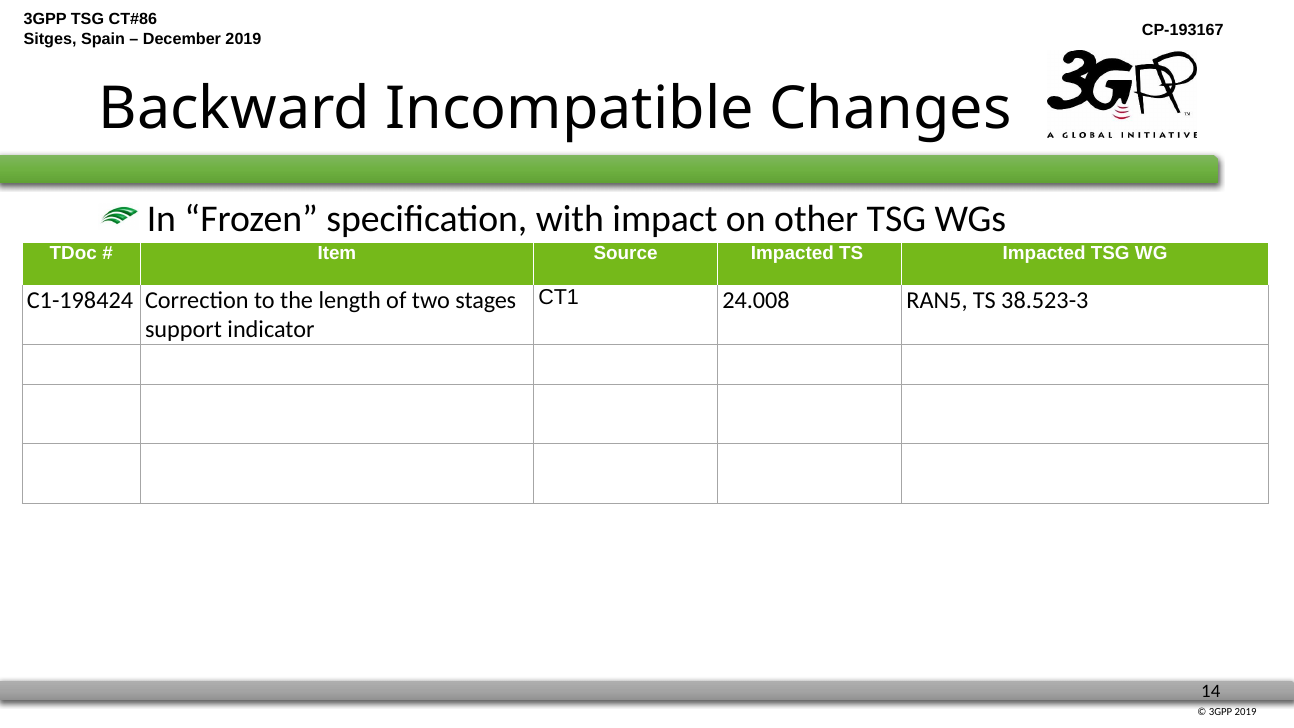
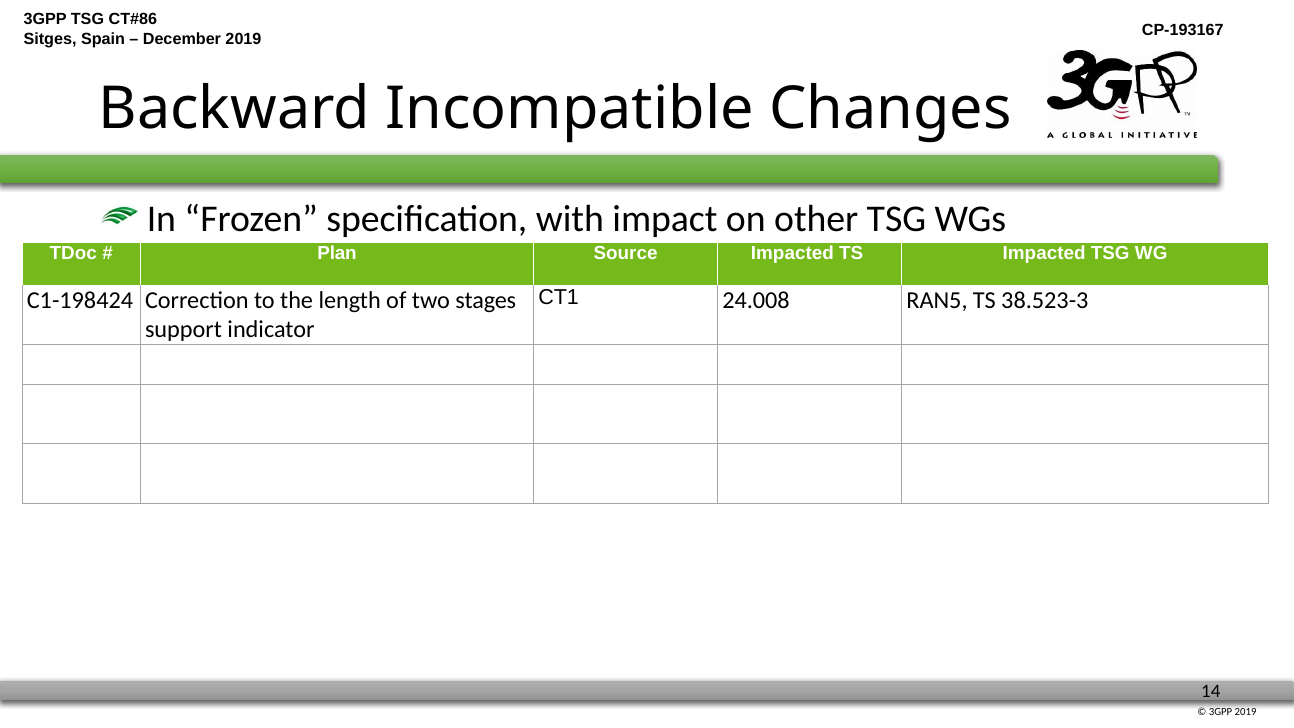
Item: Item -> Plan
